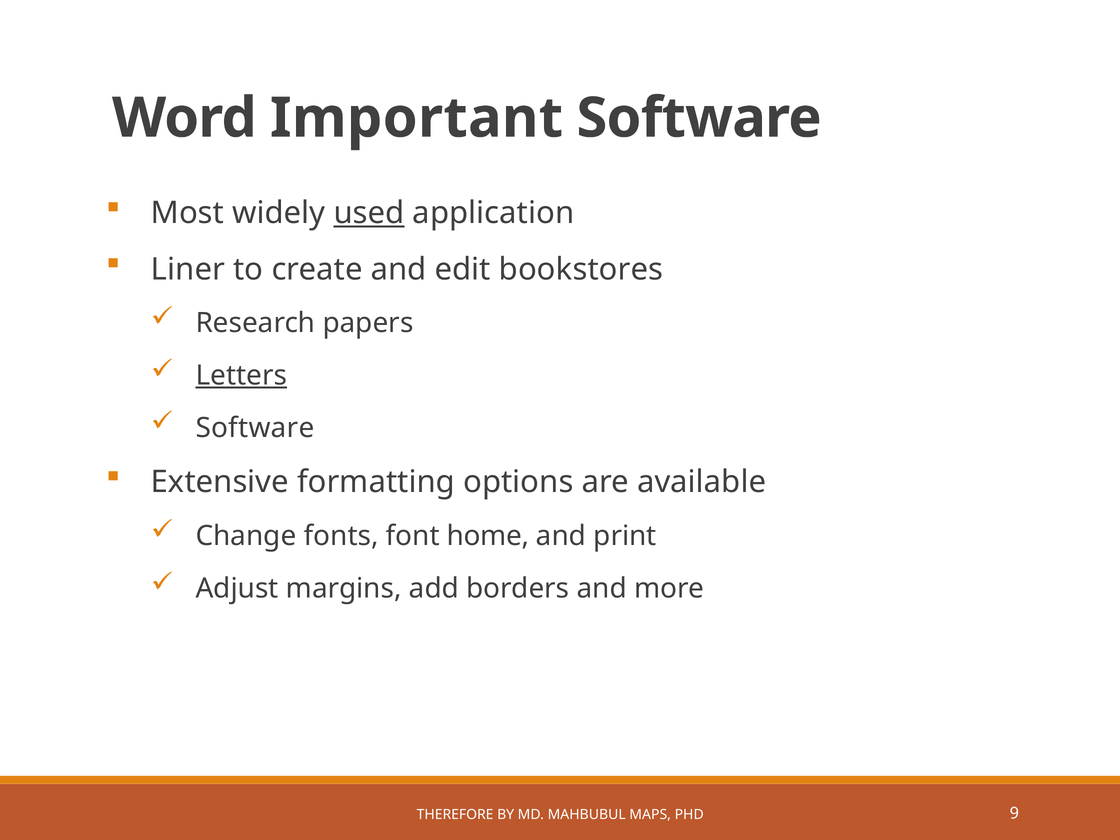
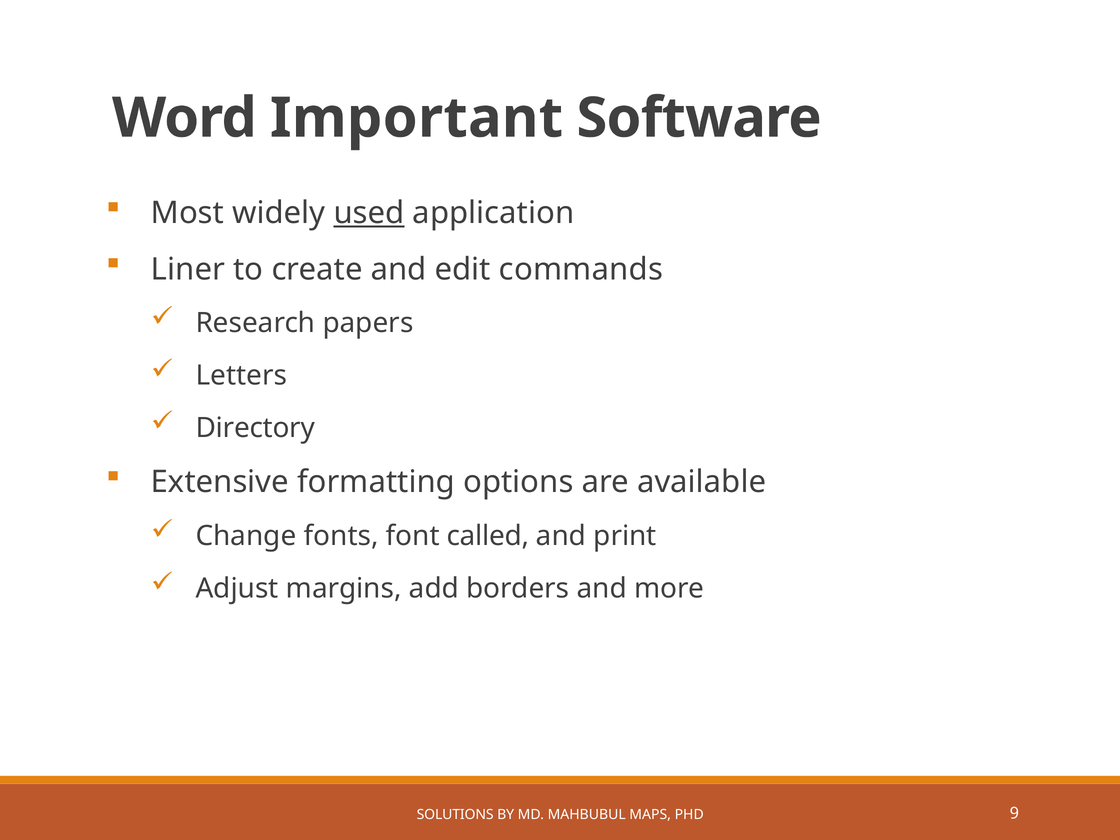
bookstores: bookstores -> commands
Letters underline: present -> none
Software at (255, 428): Software -> Directory
home: home -> called
THEREFORE: THEREFORE -> SOLUTIONS
